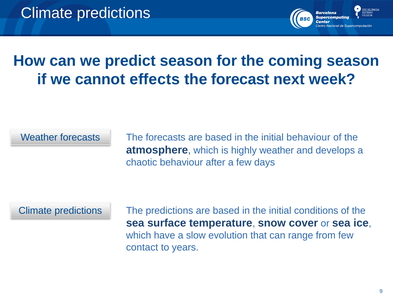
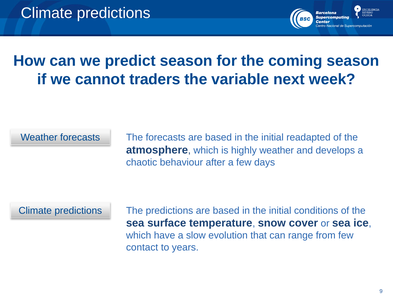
effects: effects -> traders
forecast: forecast -> variable
initial behaviour: behaviour -> readapted
